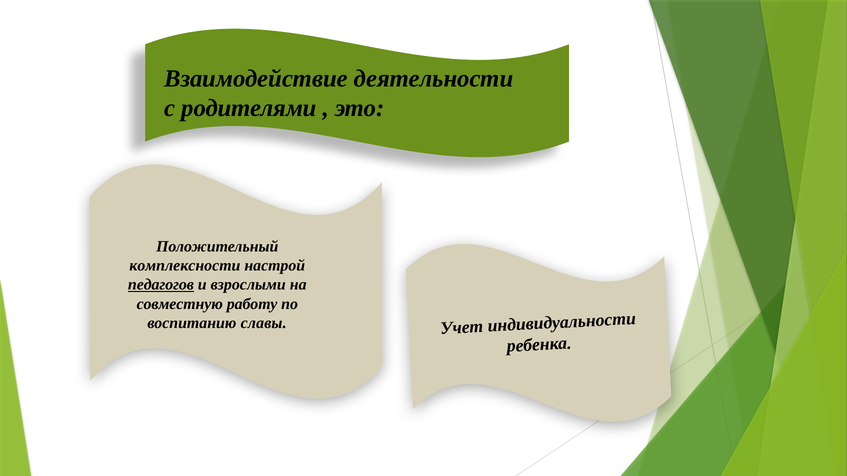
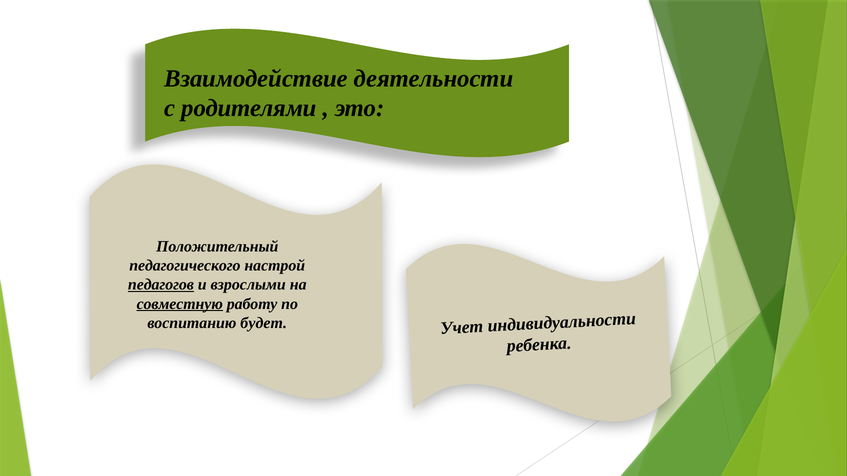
комплексности: комплексности -> педагогического
совместную underline: none -> present
славы: славы -> будет
